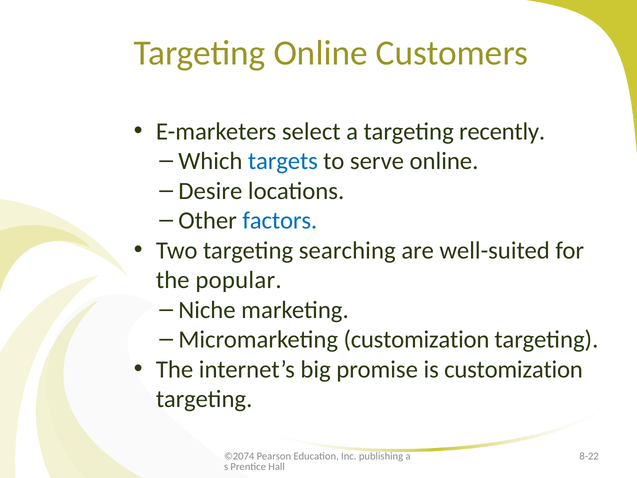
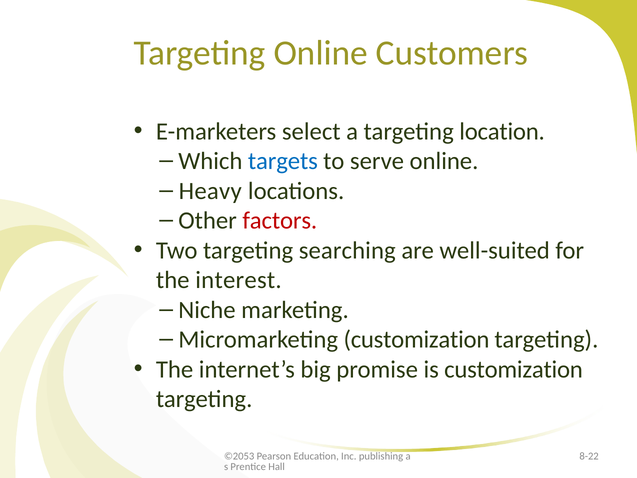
recently: recently -> location
Desire: Desire -> Heavy
factors colour: blue -> red
popular: popular -> interest
©2074: ©2074 -> ©2053
